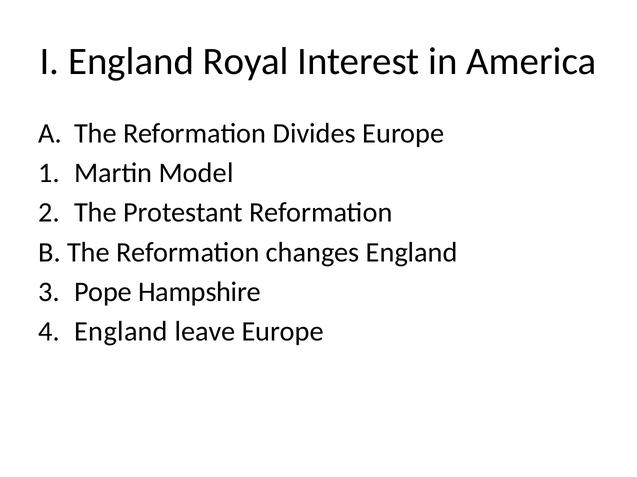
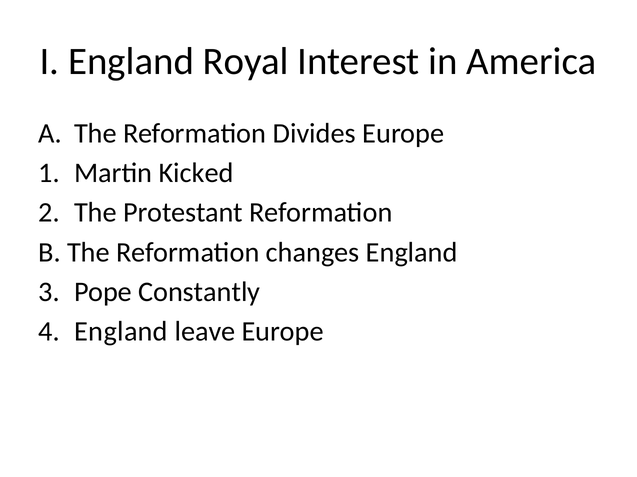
Model: Model -> Kicked
Hampshire: Hampshire -> Constantly
